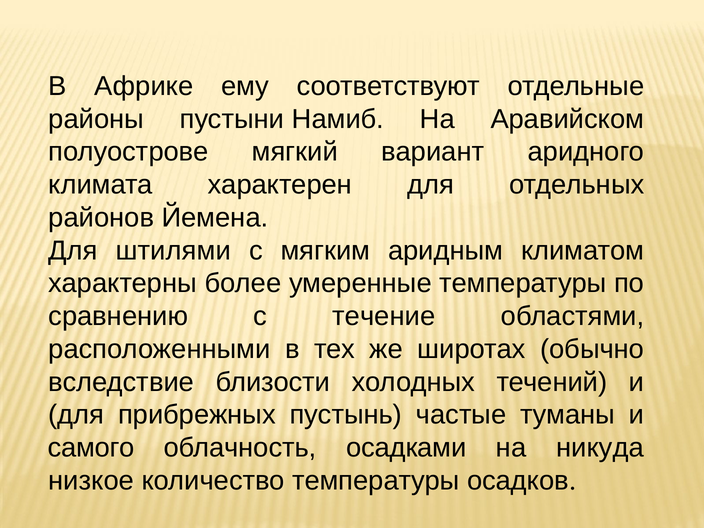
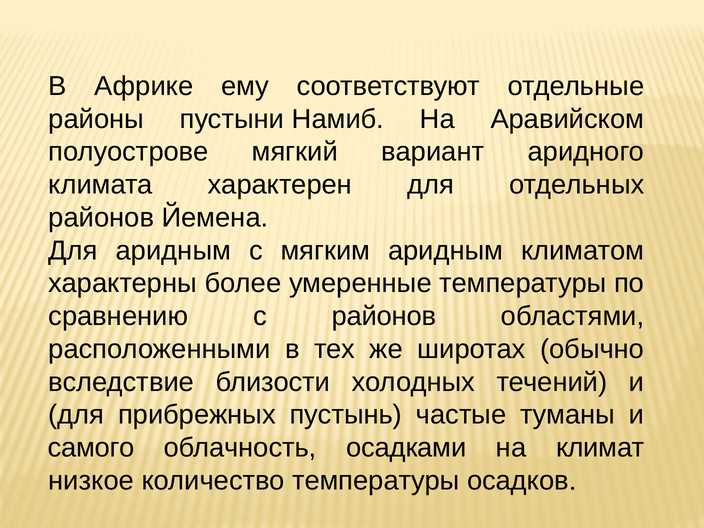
Для штилями: штилями -> аридным
с течение: течение -> районов
никуда: никуда -> климат
